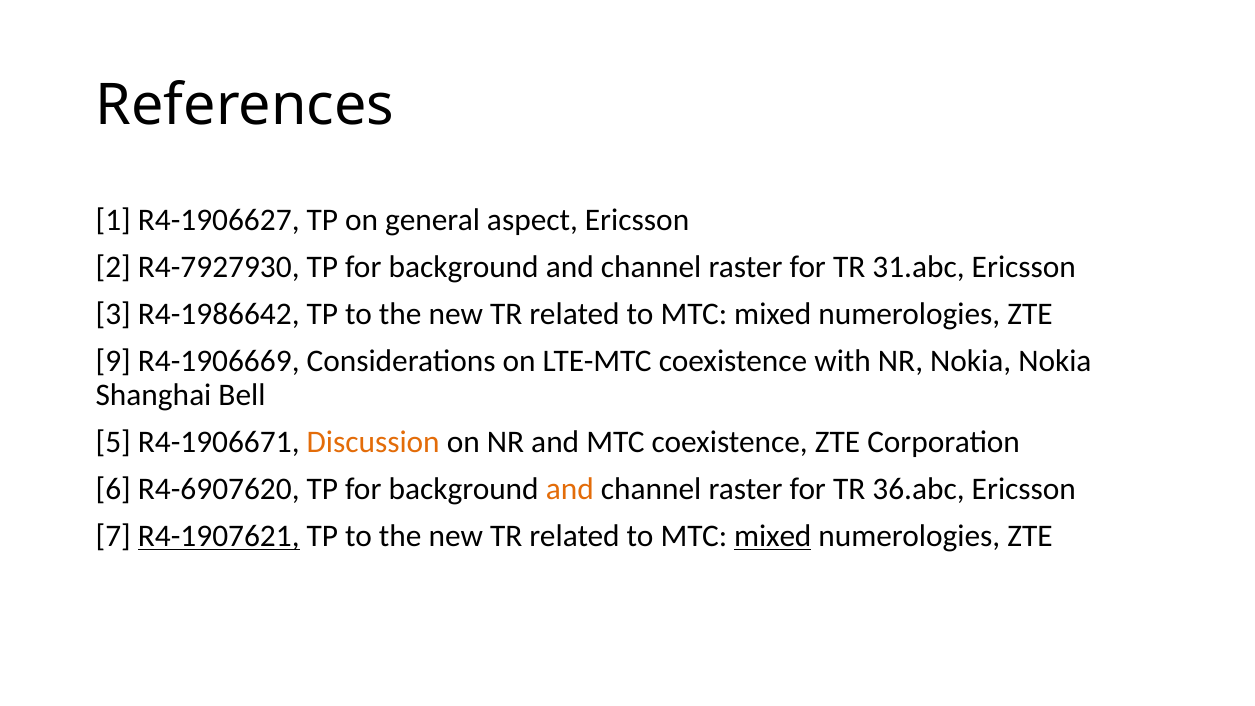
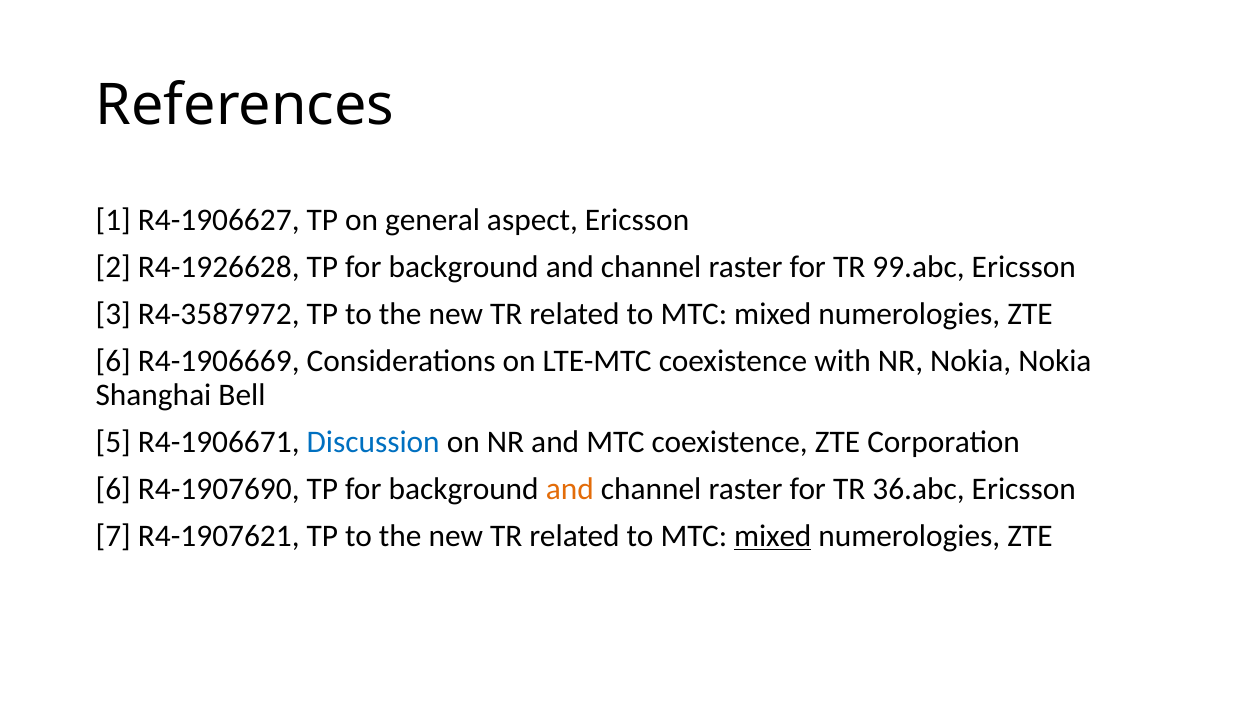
R4-7927930: R4-7927930 -> R4-1926628
31.abc: 31.abc -> 99.abc
R4-1986642: R4-1986642 -> R4-3587972
9 at (113, 361): 9 -> 6
Discussion colour: orange -> blue
R4-6907620: R4-6907620 -> R4-1907690
R4-1907621 underline: present -> none
